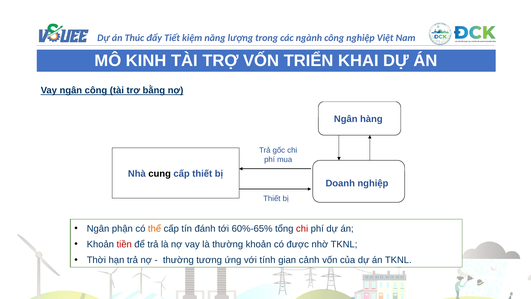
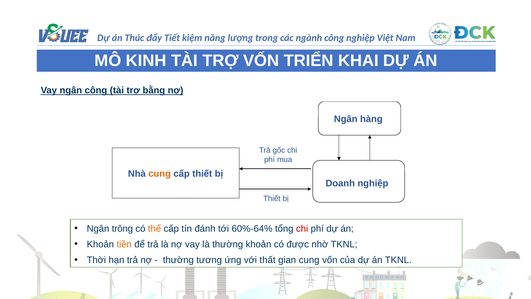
cung at (160, 173) colour: black -> orange
phận: phận -> trông
60%-65%: 60%-65% -> 60%-64%
tiền colour: red -> orange
tính: tính -> thất
gian cảnh: cảnh -> cung
